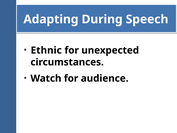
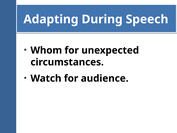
Ethnic: Ethnic -> Whom
